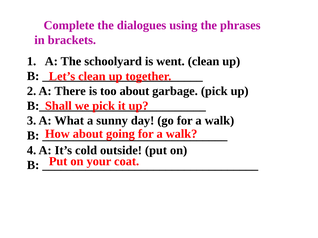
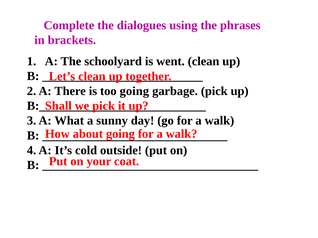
too about: about -> going
